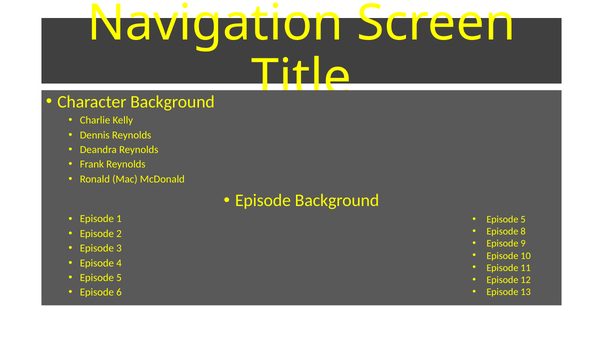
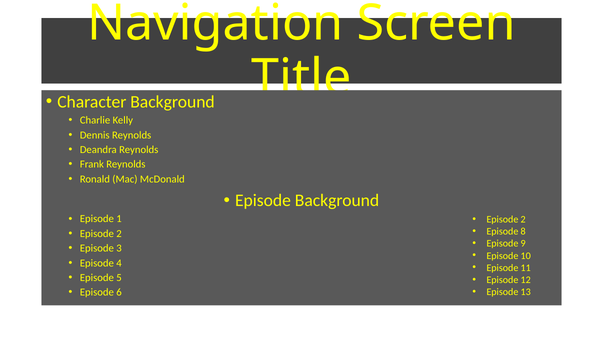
5 at (523, 220): 5 -> 2
